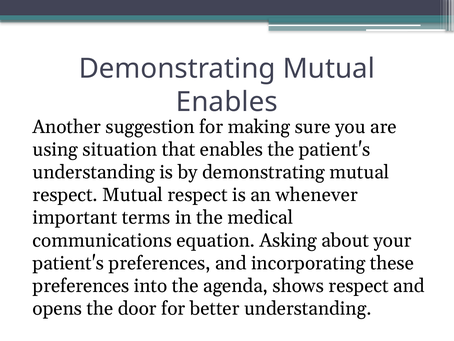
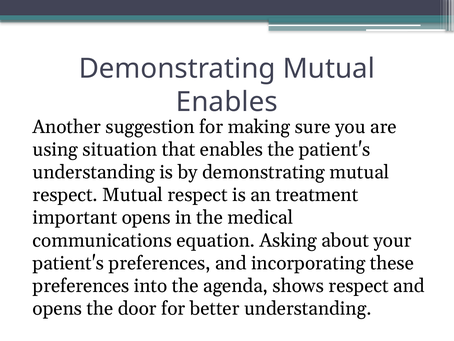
whenever: whenever -> treatment
important terms: terms -> opens
